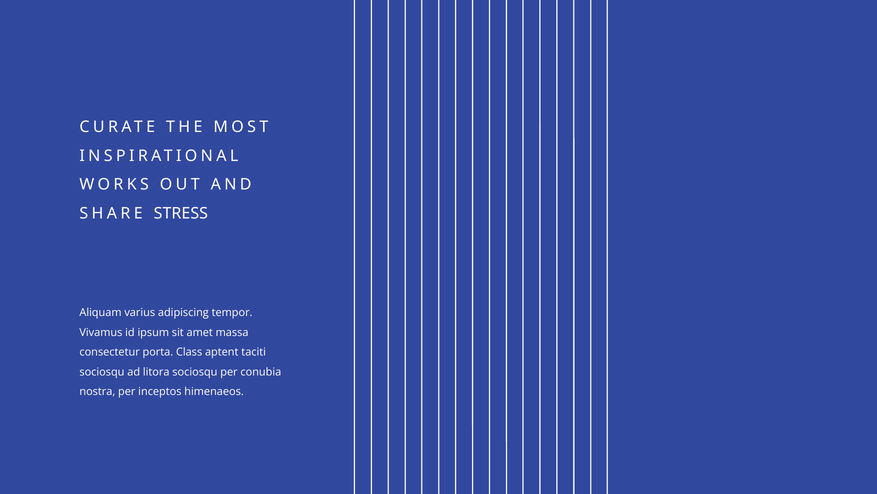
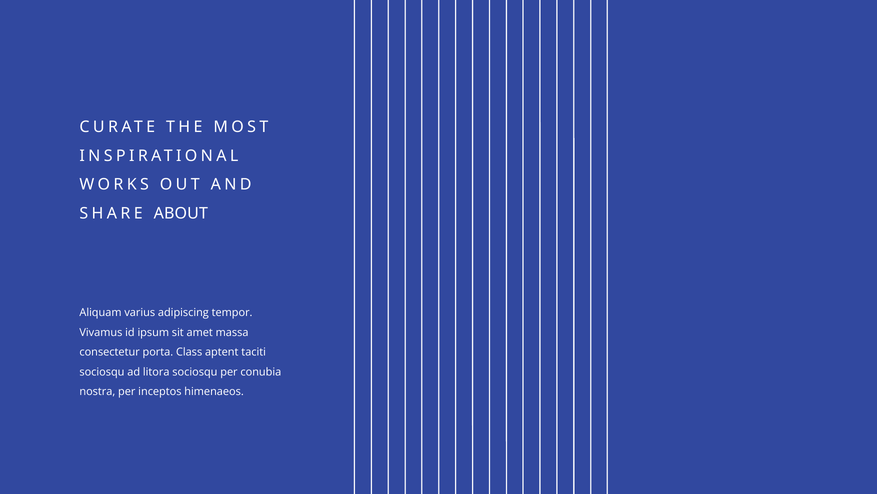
STRESS: STRESS -> ABOUT
